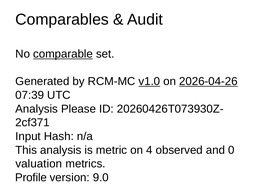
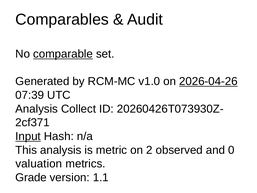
v1.0 underline: present -> none
Please: Please -> Collect
Input underline: none -> present
4: 4 -> 2
Profile: Profile -> Grade
9.0: 9.0 -> 1.1
